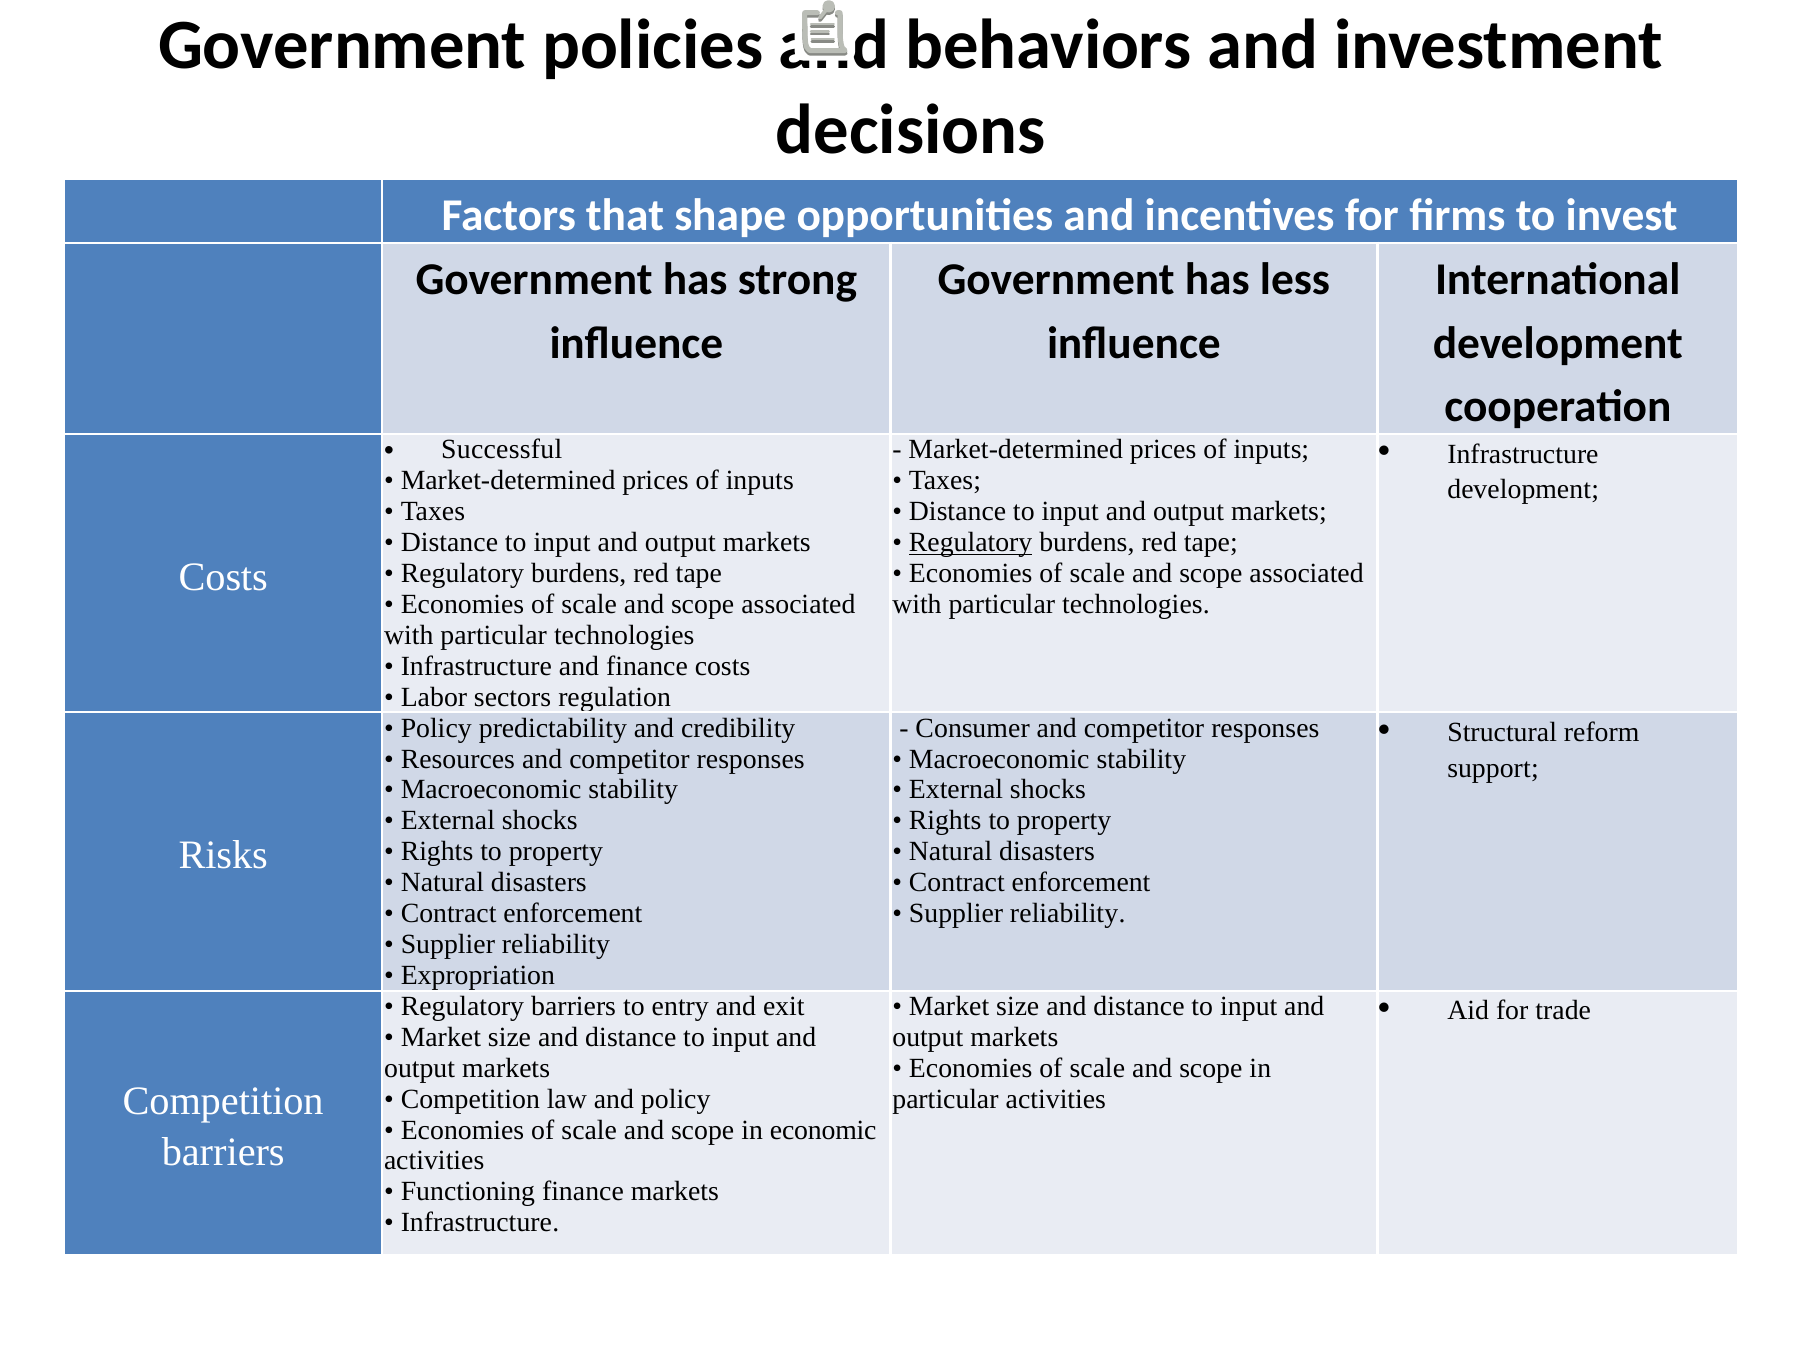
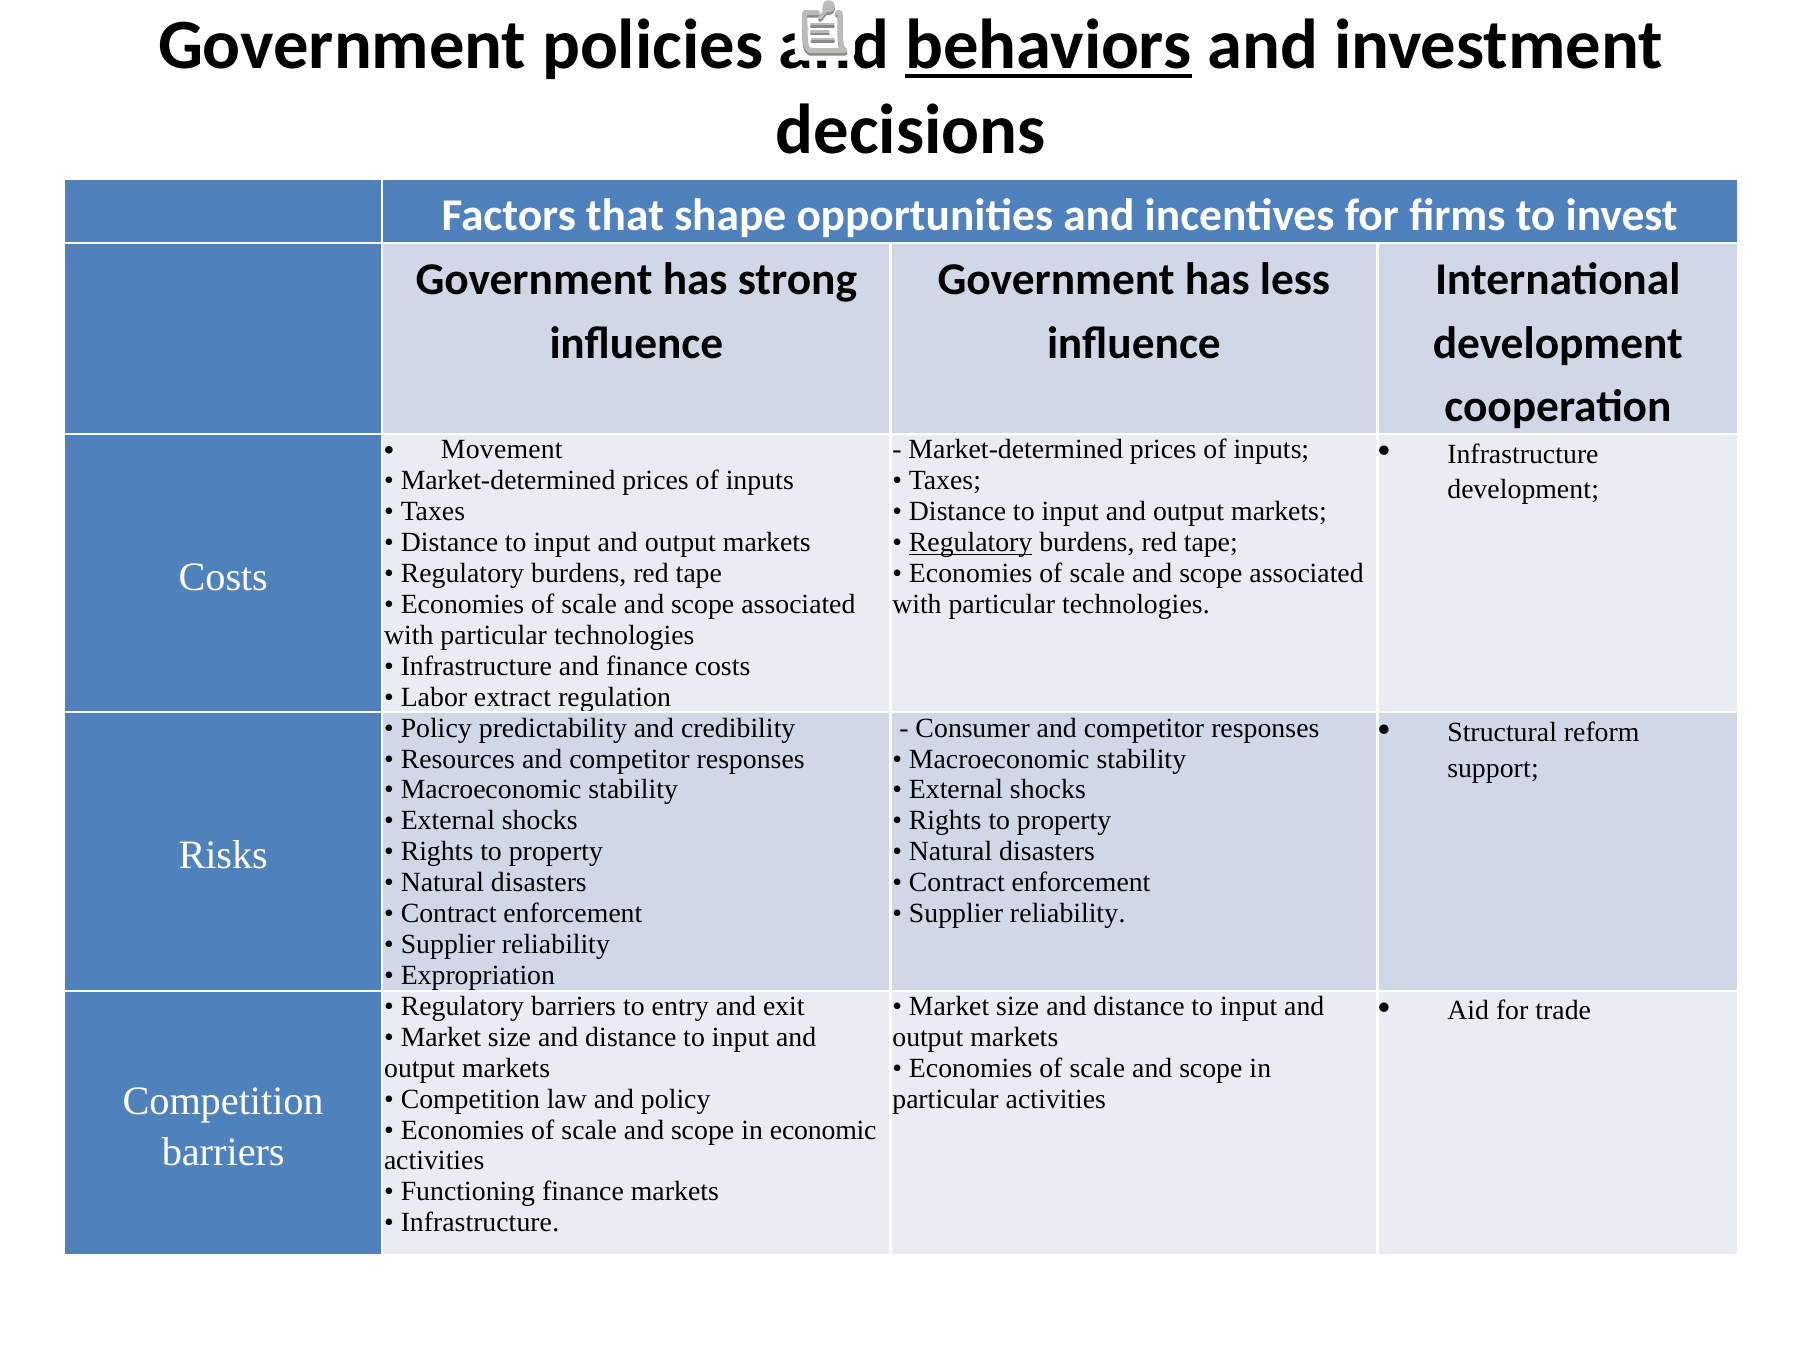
behaviors underline: none -> present
Successful: Successful -> Movement
sectors: sectors -> extract
